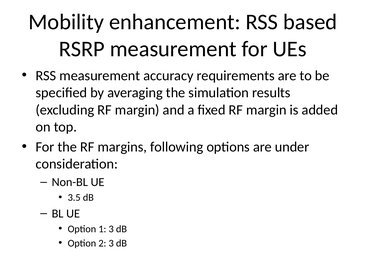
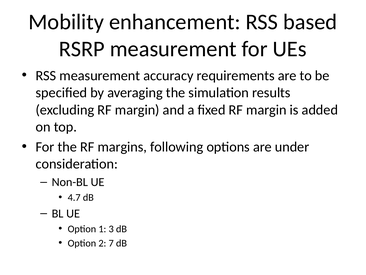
3.5: 3.5 -> 4.7
2 3: 3 -> 7
